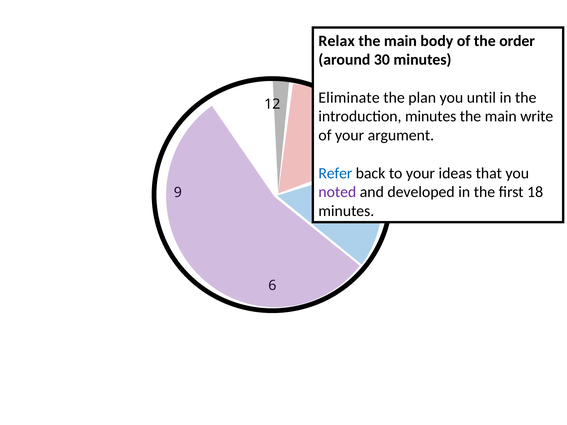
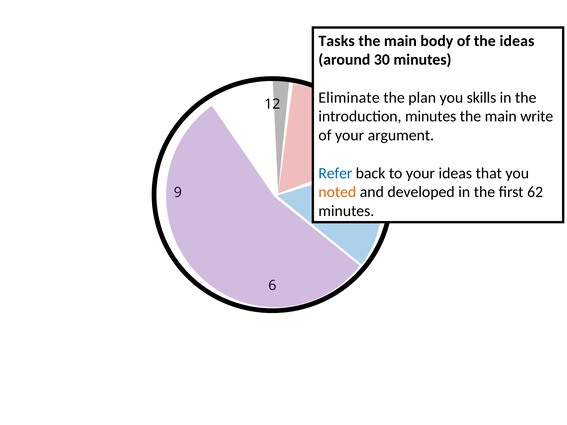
Relax: Relax -> Tasks
the order: order -> ideas
until: until -> skills
noted colour: purple -> orange
18: 18 -> 62
